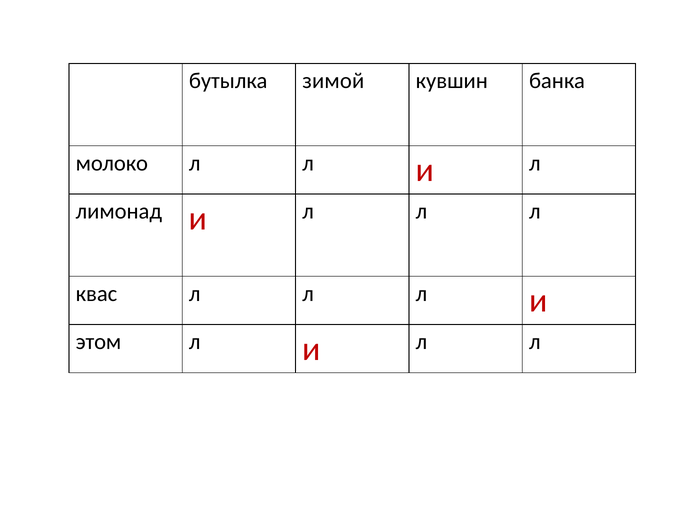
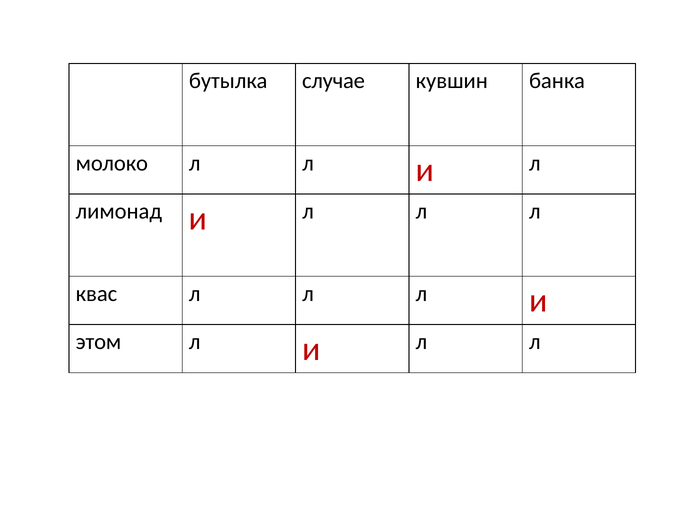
зимой: зимой -> случае
